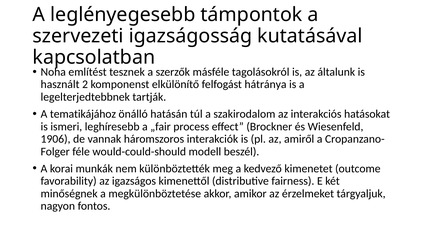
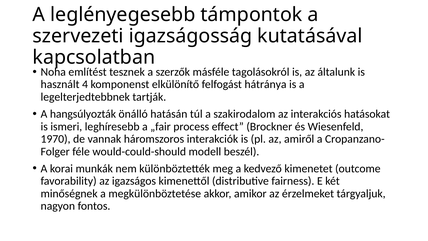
2: 2 -> 4
tematikájához: tematikájához -> hangsúlyozták
1906: 1906 -> 1970
